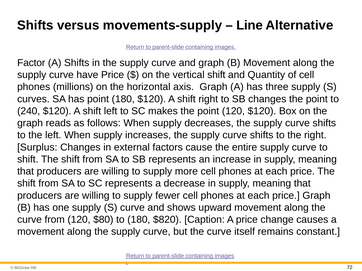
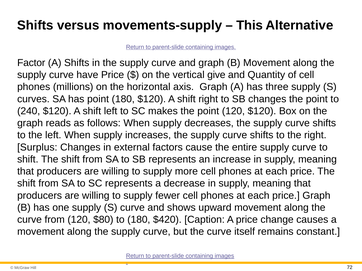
Line: Line -> This
vertical shift: shift -> give
$820: $820 -> $420
